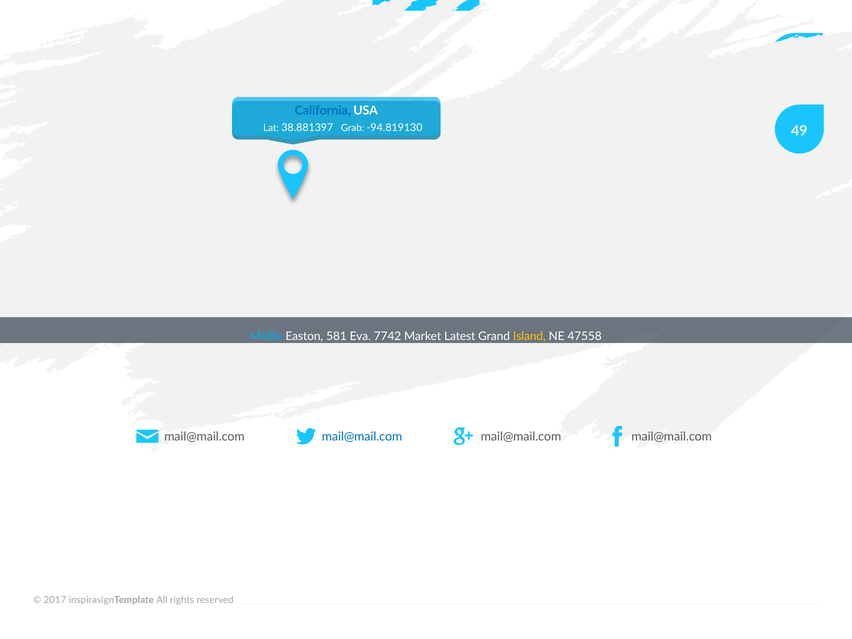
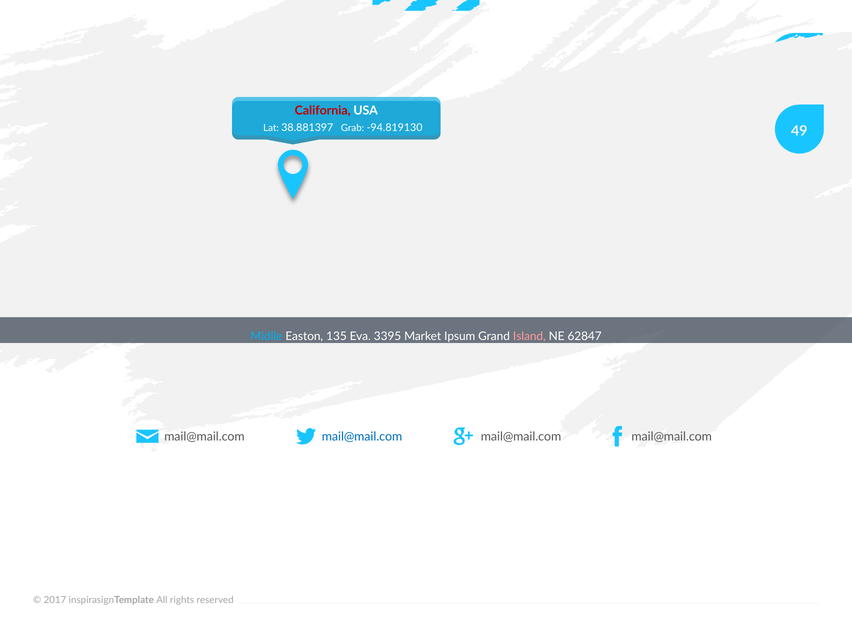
California colour: blue -> red
581: 581 -> 135
7742: 7742 -> 3395
Latest: Latest -> Ipsum
Island colour: yellow -> pink
47558: 47558 -> 62847
